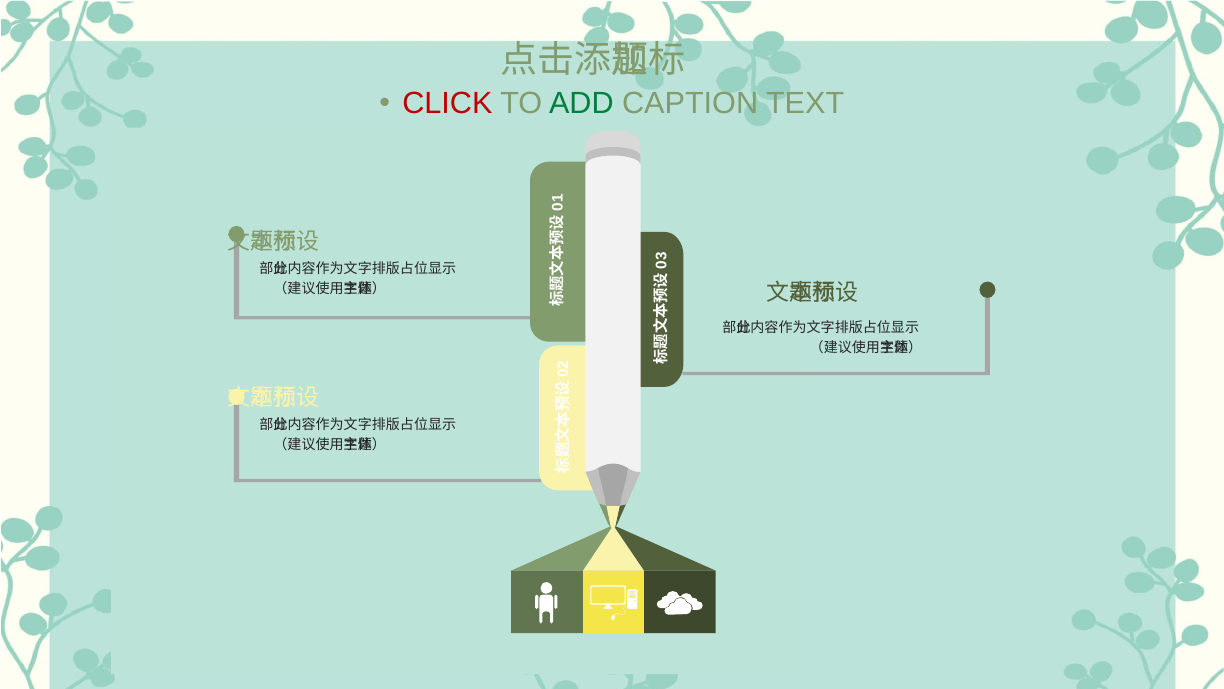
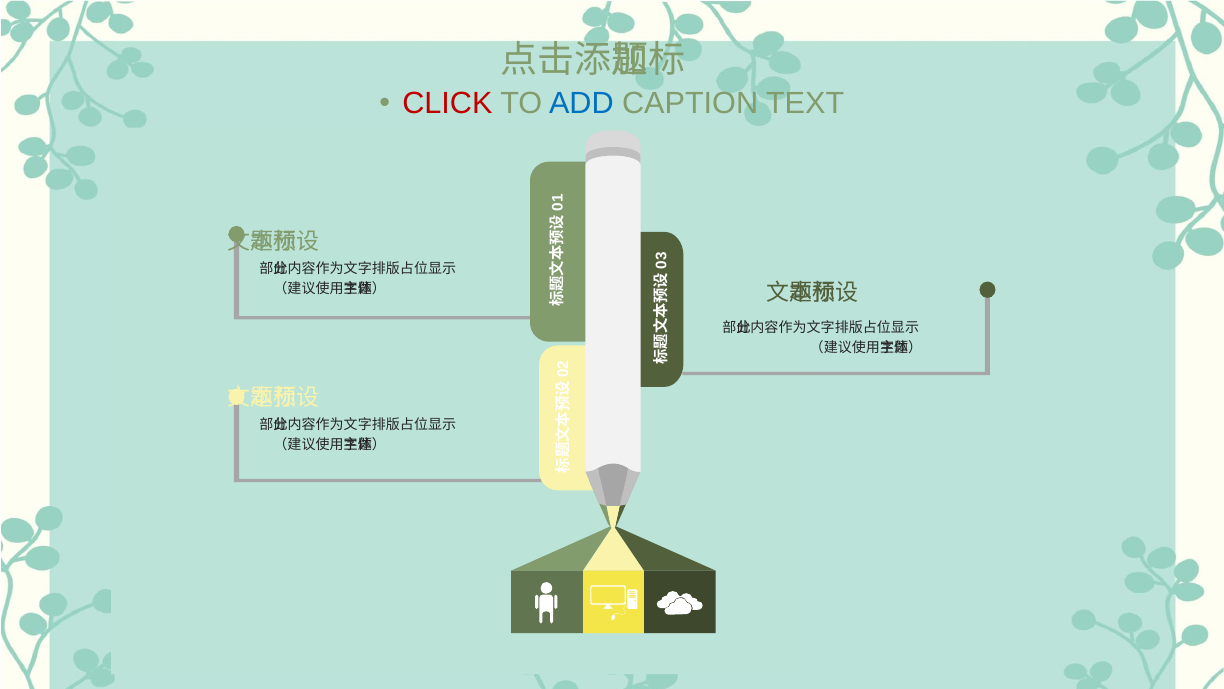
ADD colour: green -> blue
